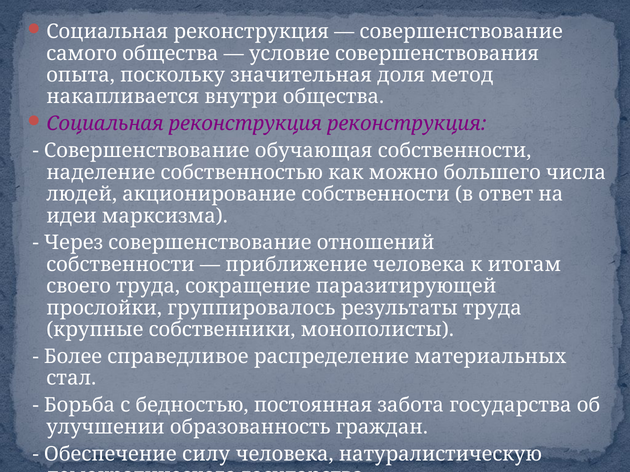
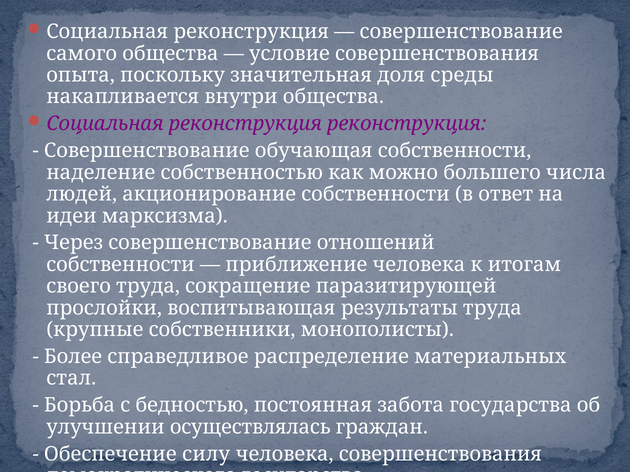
метод: метод -> среды
группировалось: группировалось -> воспитывающая
образованность: образованность -> осуществлялась
человека натуралистическую: натуралистическую -> совершенствования
